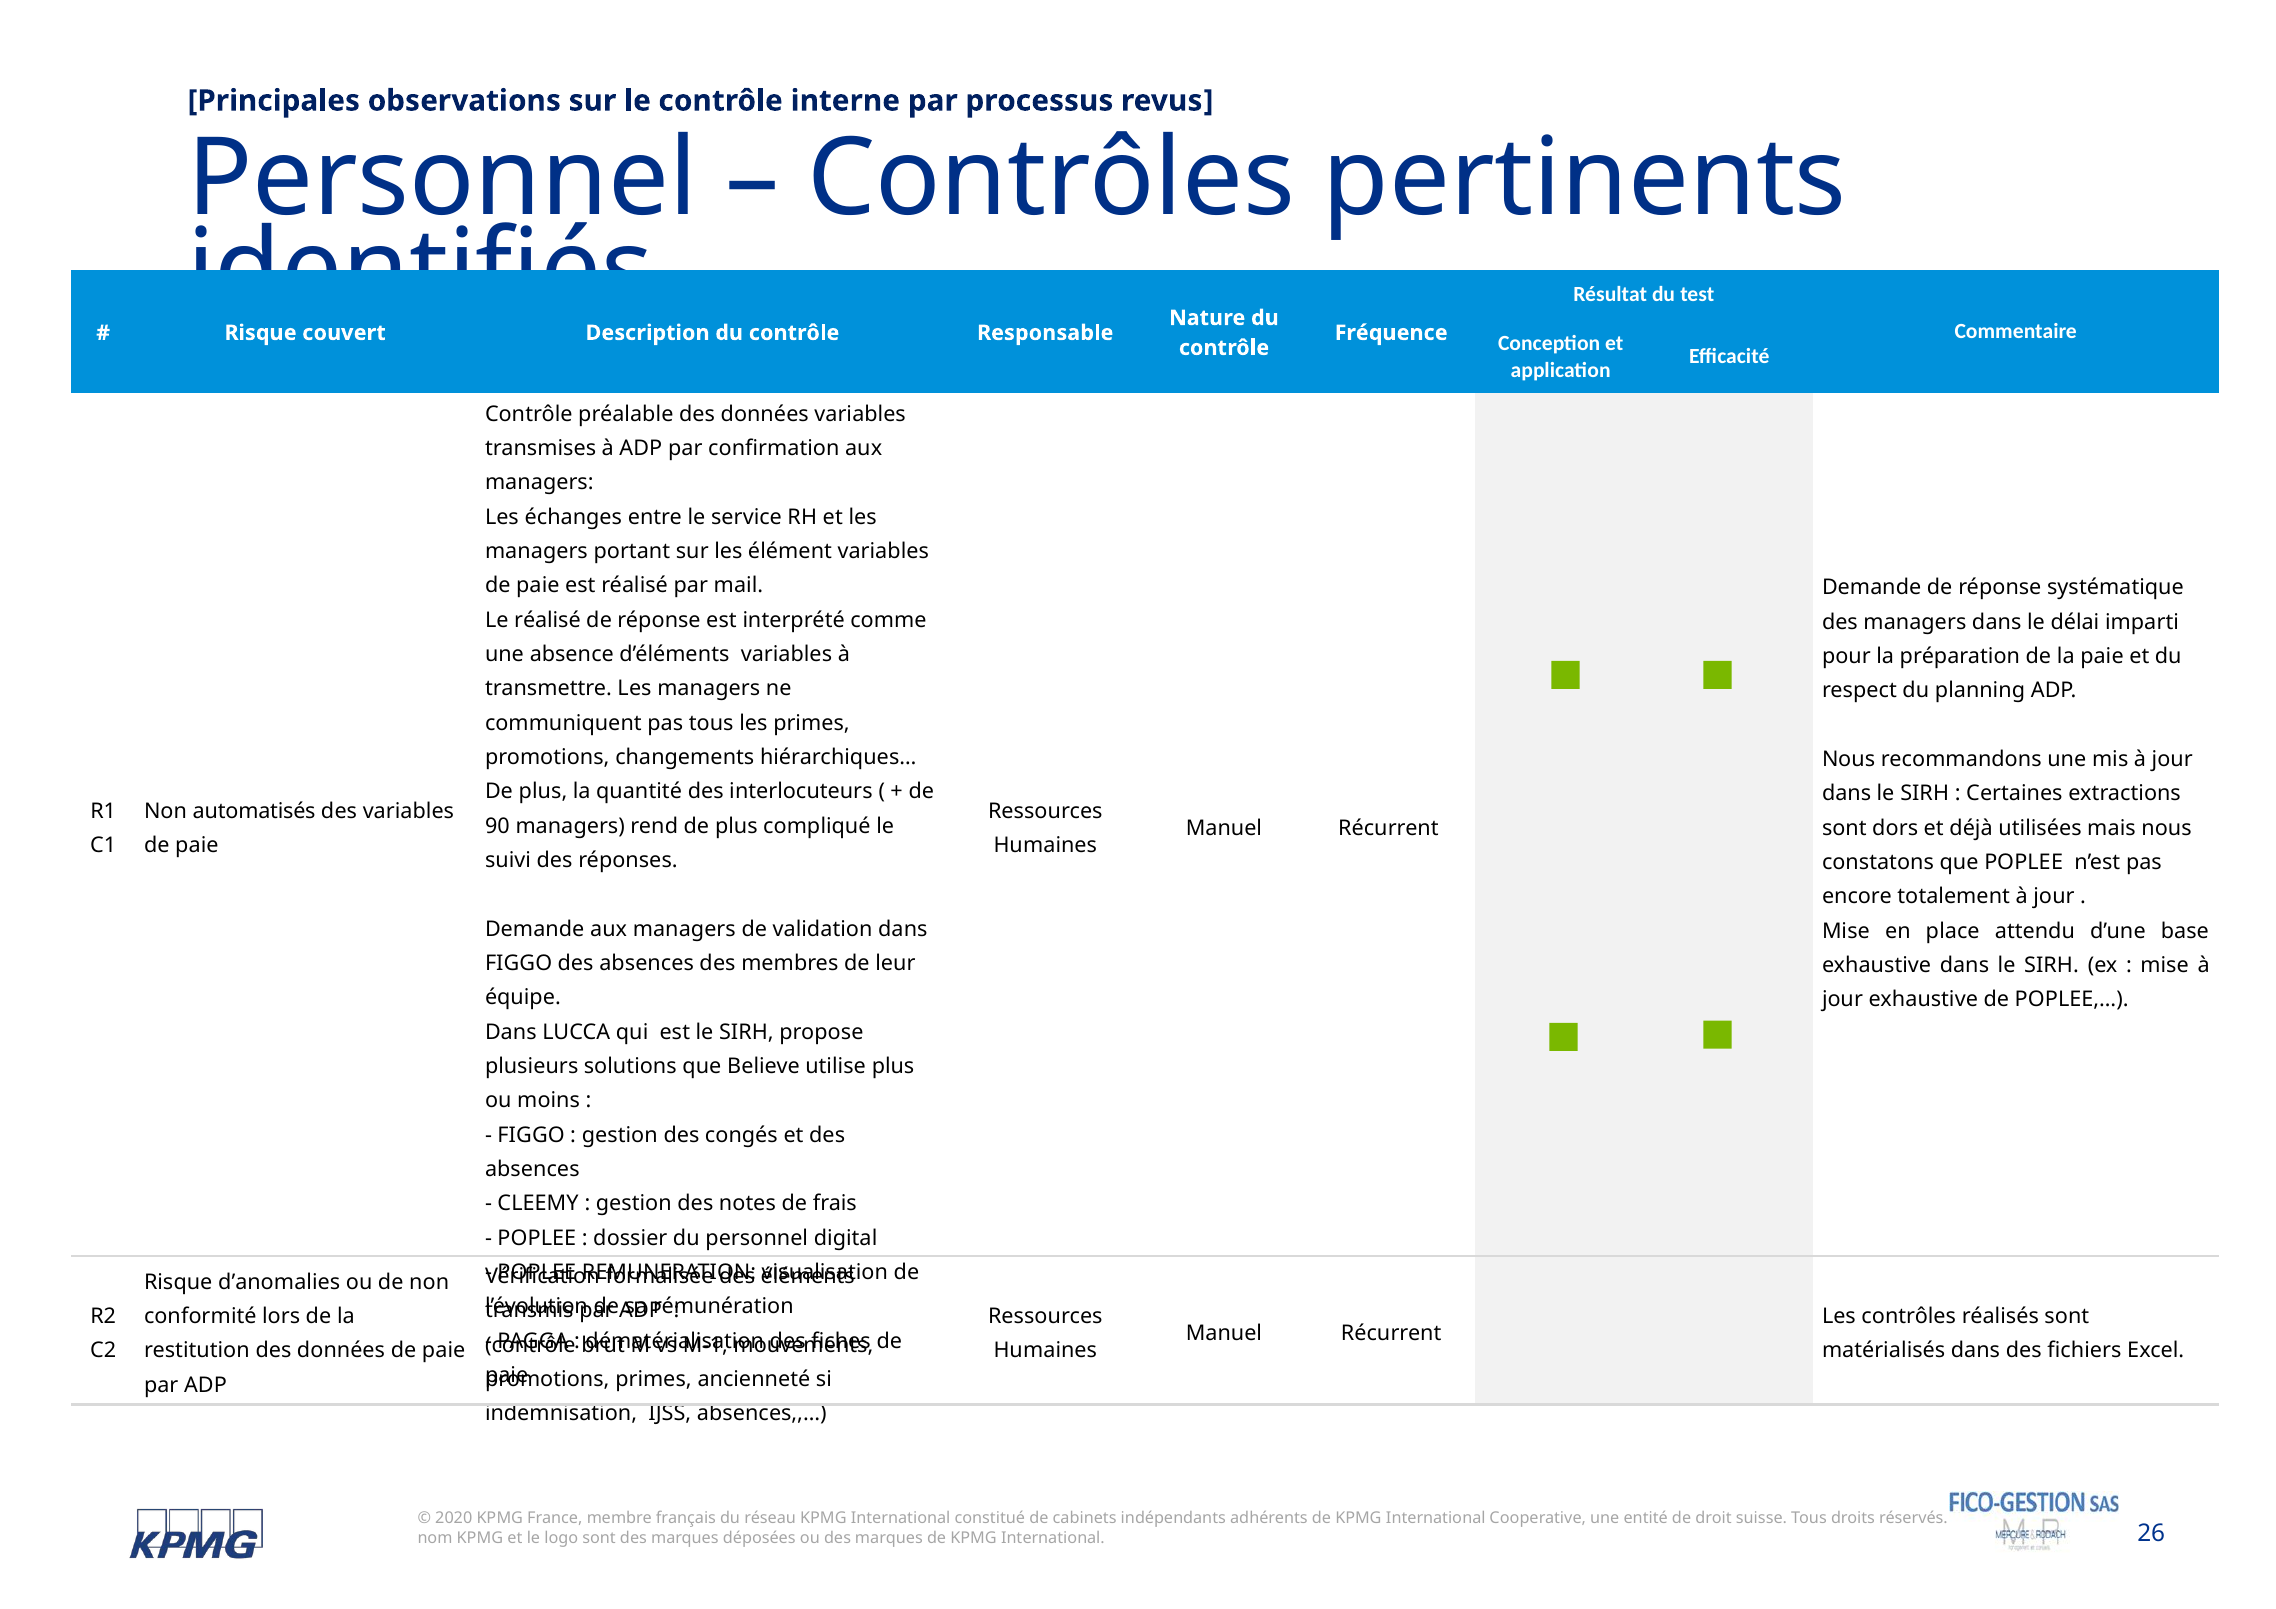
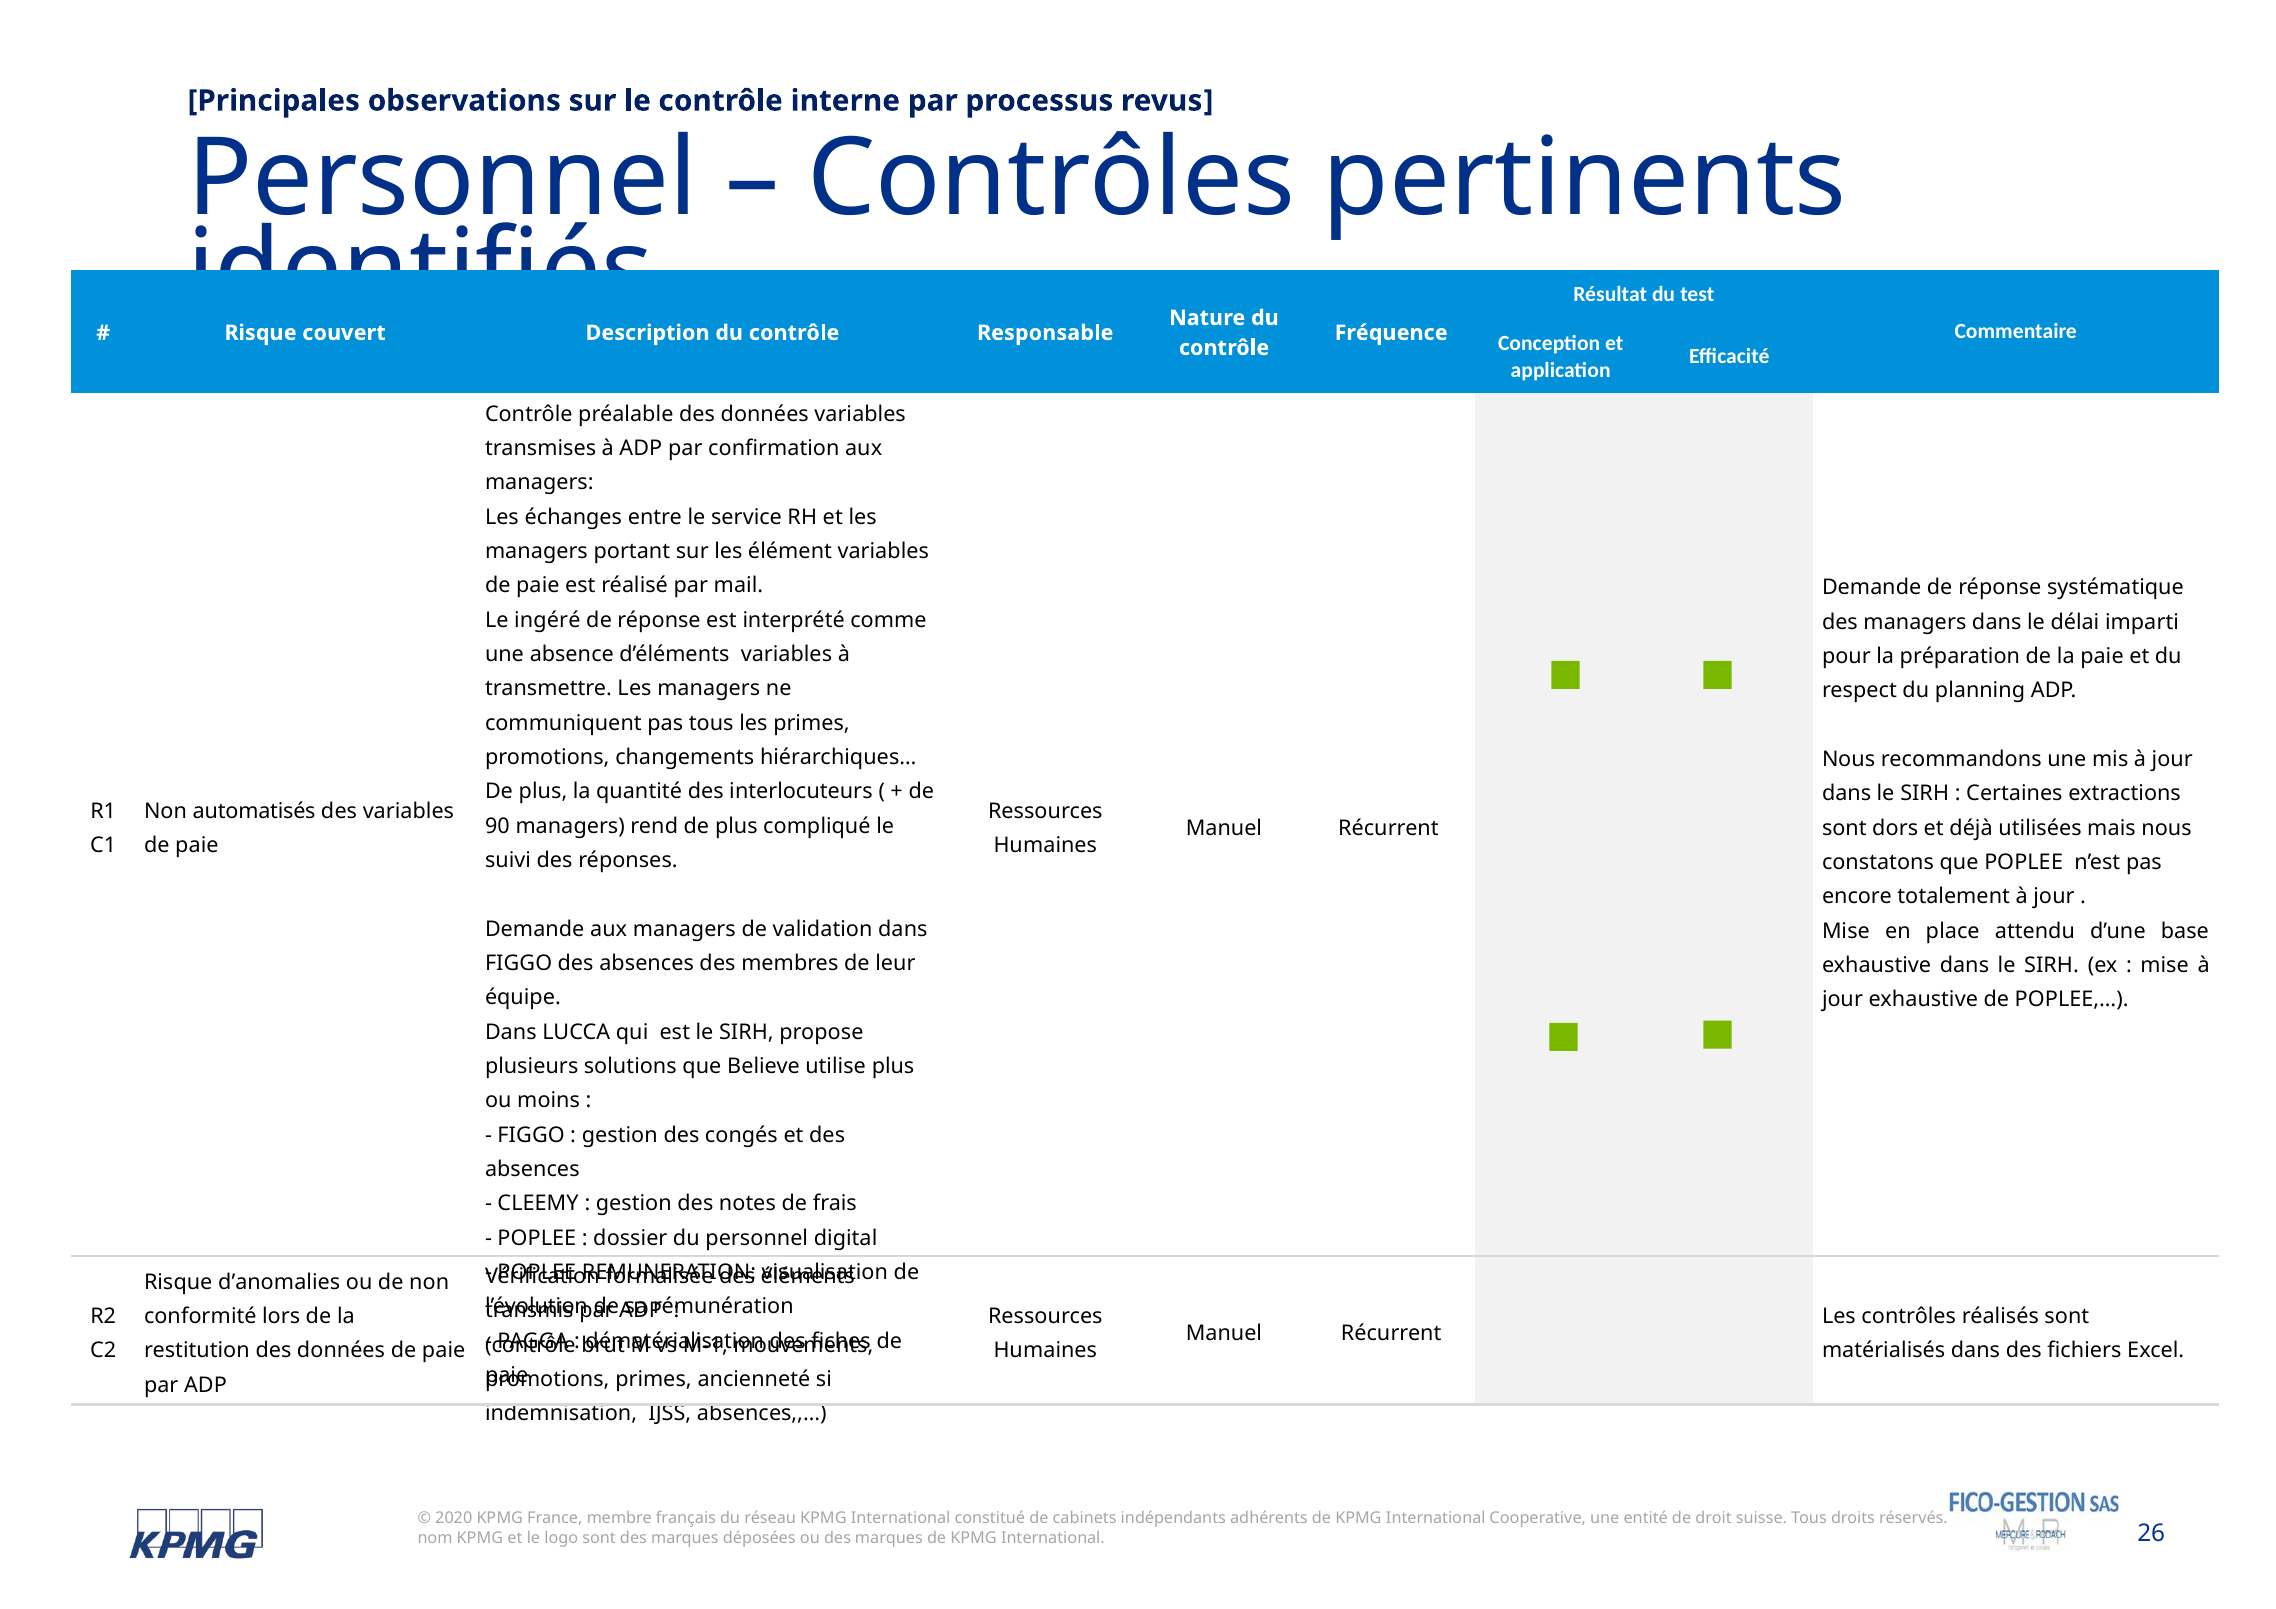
Le réalisé: réalisé -> ingéré
